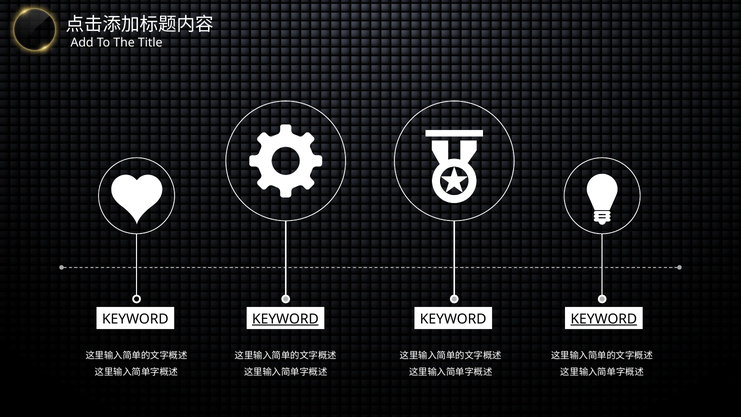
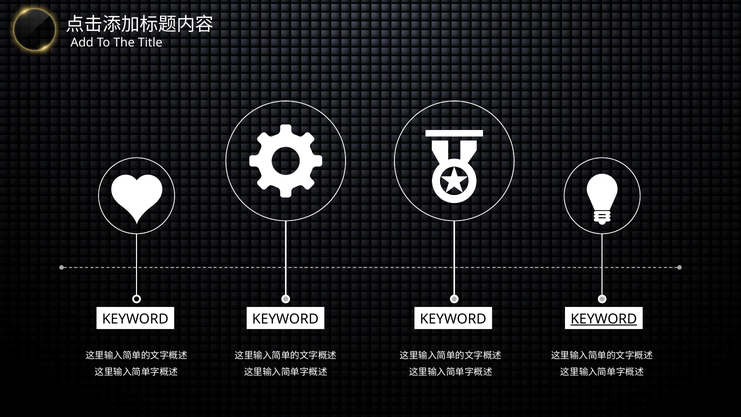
KEYWORD at (285, 319) underline: present -> none
